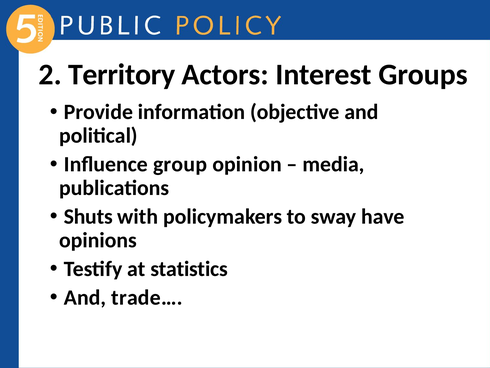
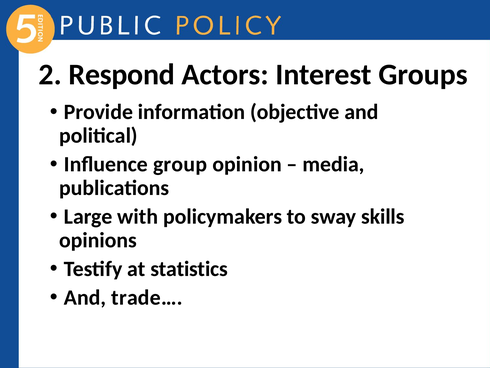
Territory: Territory -> Respond
Shuts: Shuts -> Large
have: have -> skills
